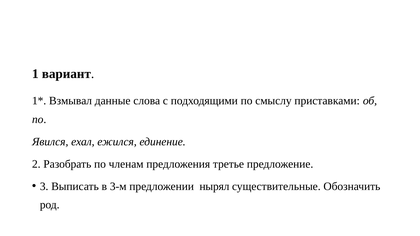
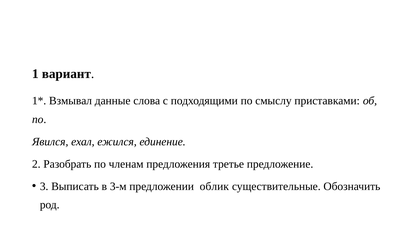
нырял: нырял -> облик
